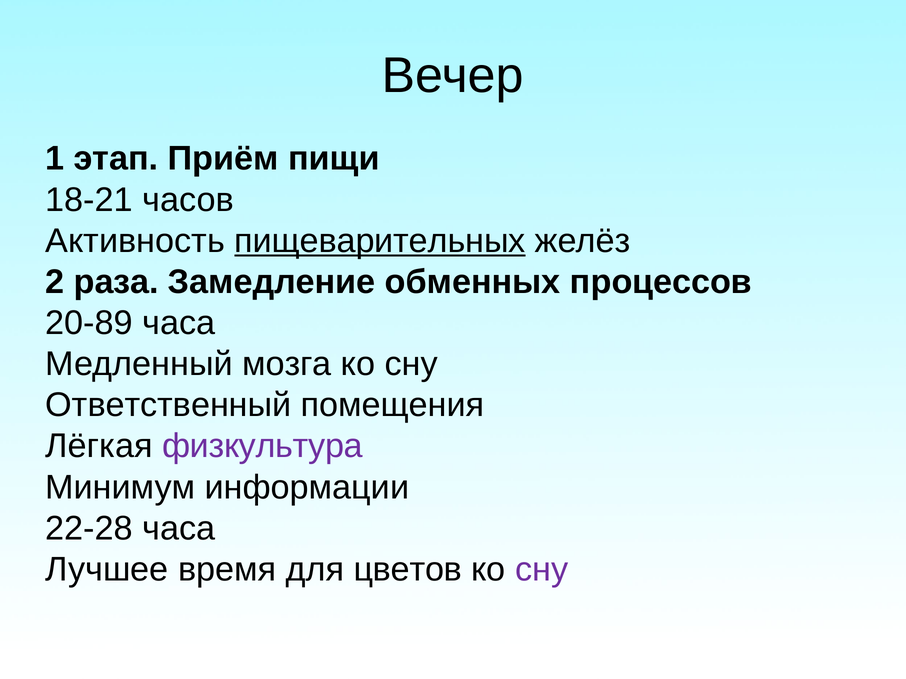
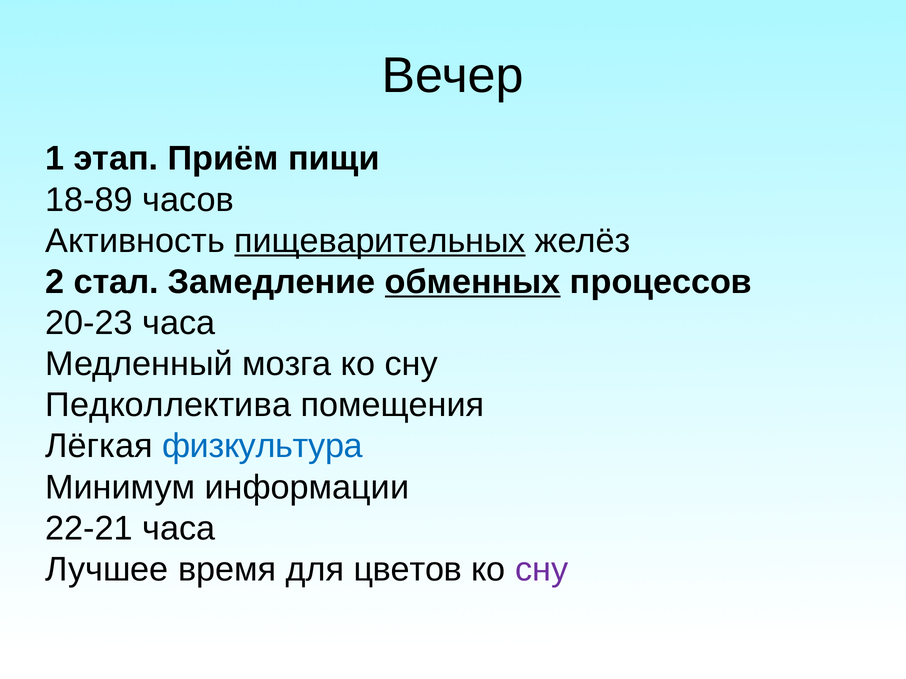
18-21: 18-21 -> 18-89
раза: раза -> стал
обменных underline: none -> present
20-89: 20-89 -> 20-23
Ответственный: Ответственный -> Педколлектива
физкультура colour: purple -> blue
22-28: 22-28 -> 22-21
